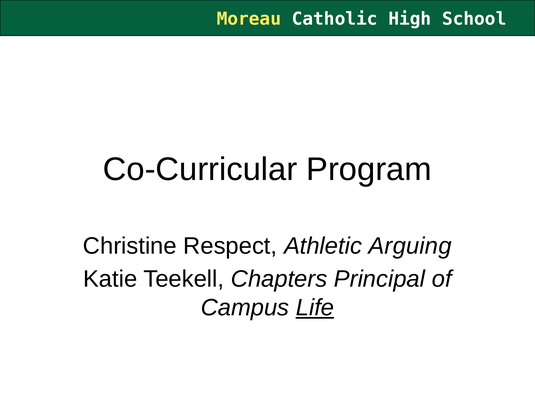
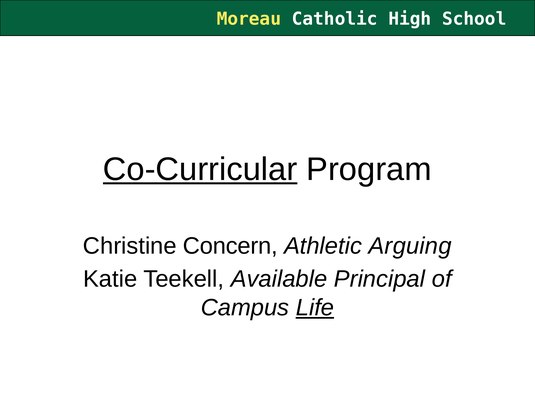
Co-Curricular underline: none -> present
Respect: Respect -> Concern
Chapters: Chapters -> Available
